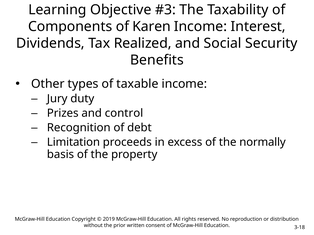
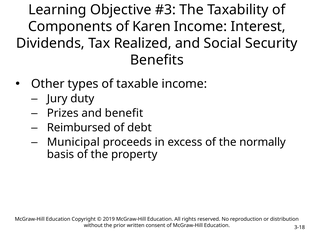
control: control -> benefit
Recognition: Recognition -> Reimbursed
Limitation: Limitation -> Municipal
